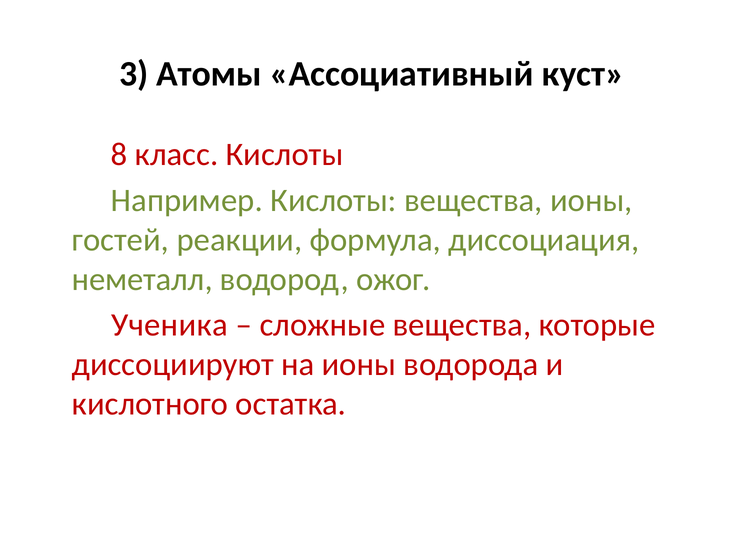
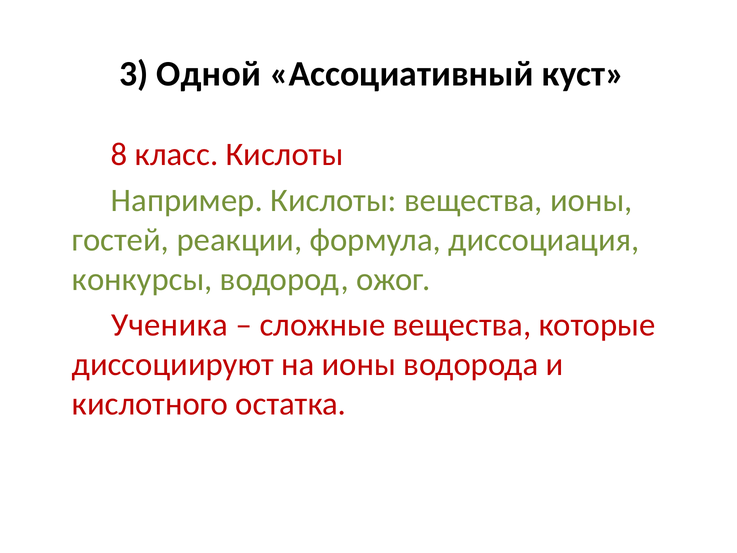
Атомы: Атомы -> Одной
неметалл: неметалл -> конкурсы
